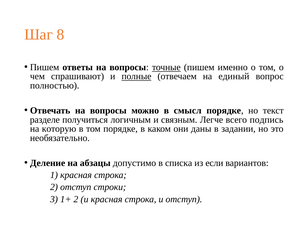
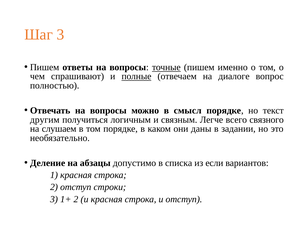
Шаг 8: 8 -> 3
единый: единый -> диалоге
разделе: разделе -> другим
подпись: подпись -> связного
которую: которую -> слушаем
